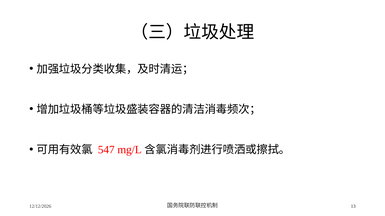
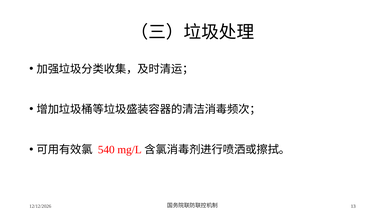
547: 547 -> 540
